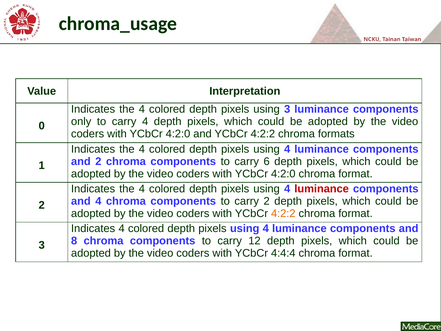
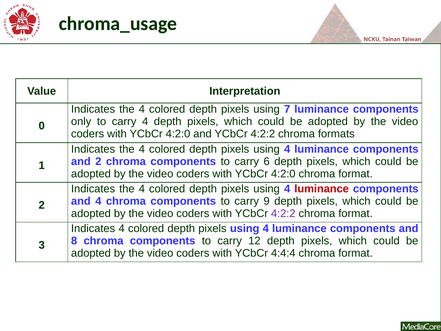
using 3: 3 -> 7
carry 2: 2 -> 9
4:2:2 at (283, 213) colour: orange -> purple
